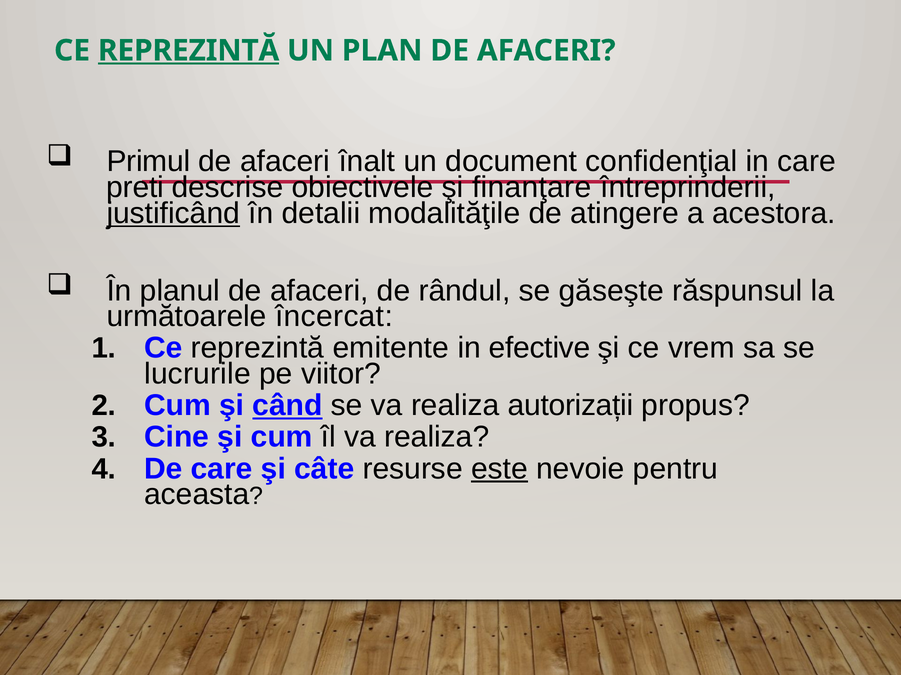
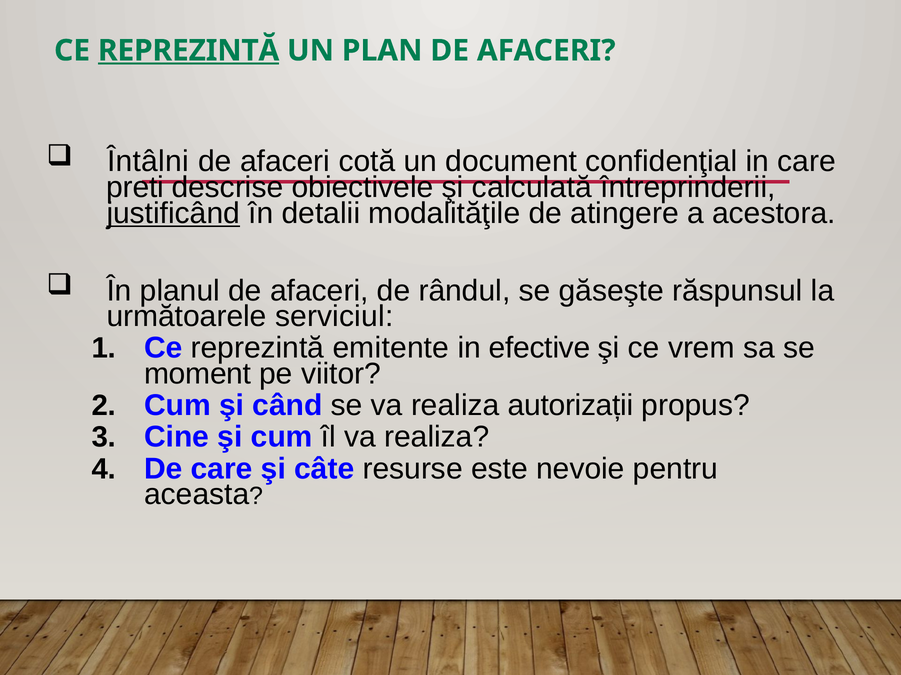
Primul: Primul -> Întâlni
înalt: înalt -> cotă
finanţare: finanţare -> calculată
încercat: încercat -> serviciul
lucrurile: lucrurile -> moment
când underline: present -> none
este underline: present -> none
